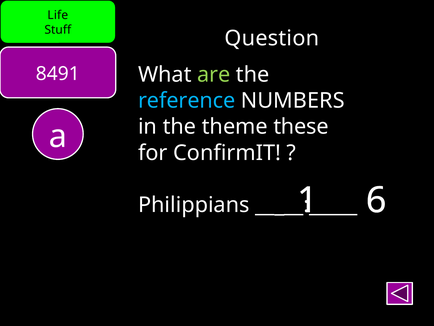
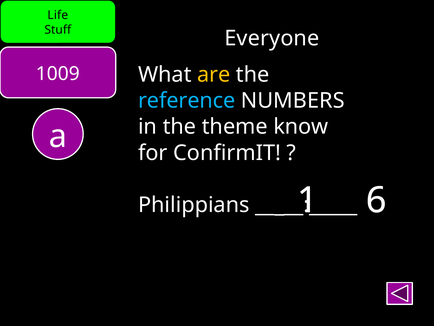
Question: Question -> Everyone
8491: 8491 -> 1009
are colour: light green -> yellow
these: these -> know
